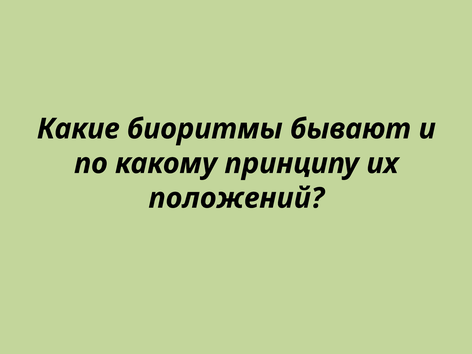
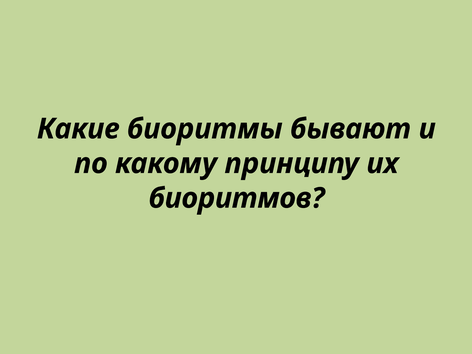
положений: положений -> биоритмов
